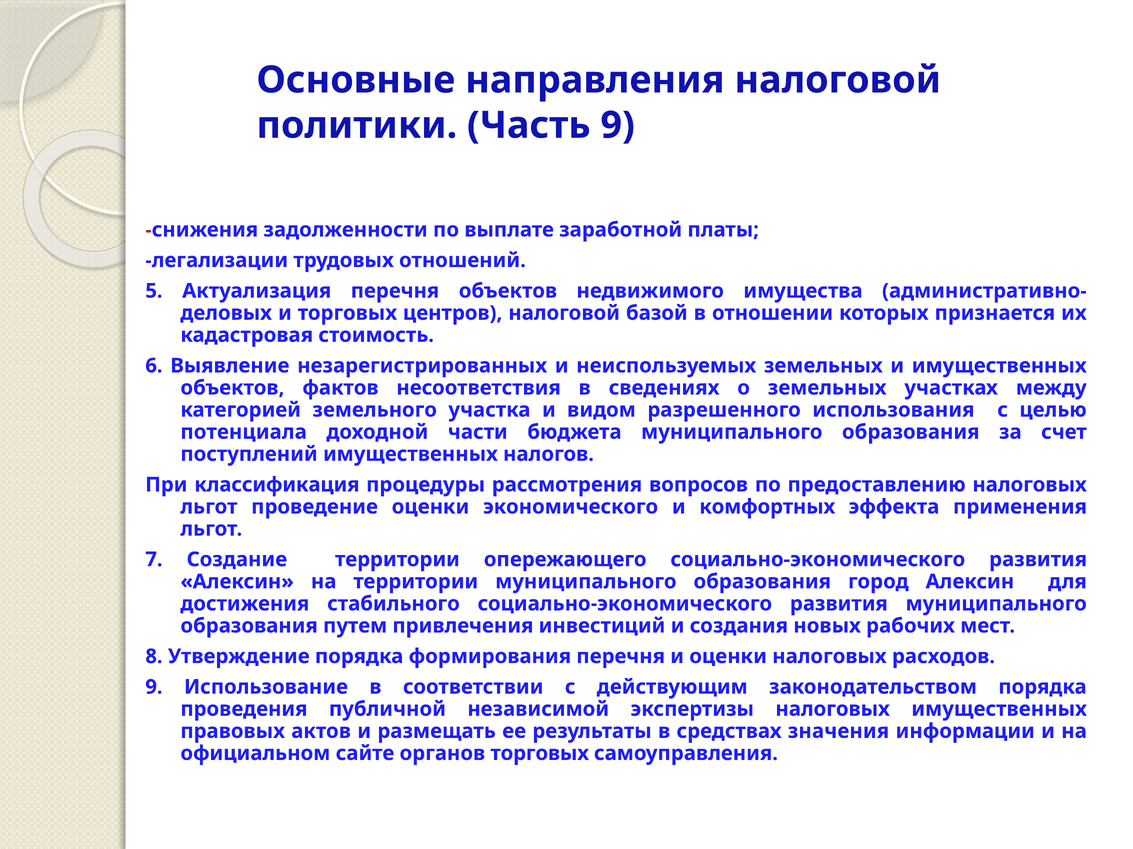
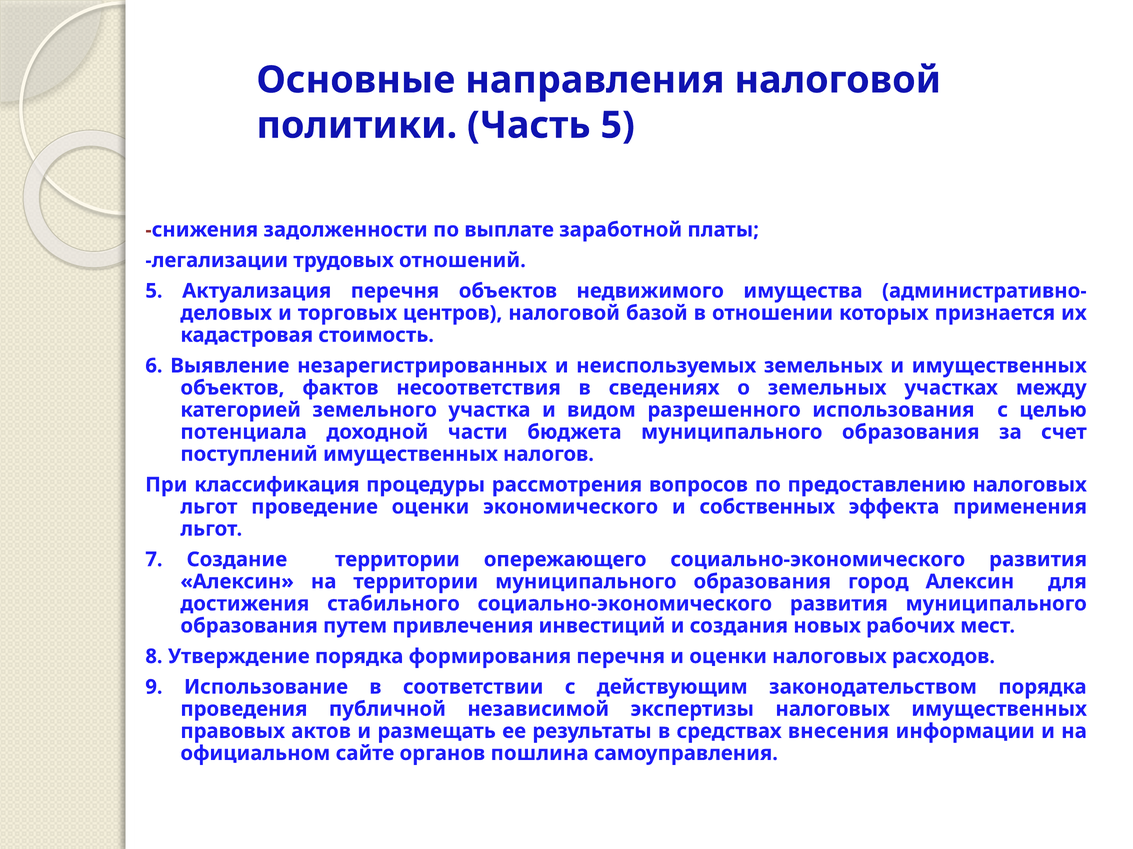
Часть 9: 9 -> 5
комфортных: комфортных -> собственных
значения: значения -> внесения
органов торговых: торговых -> пошлина
